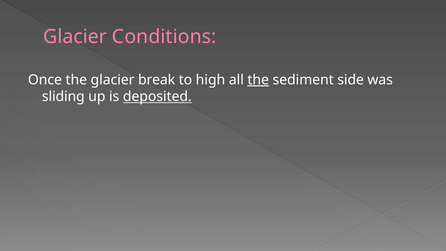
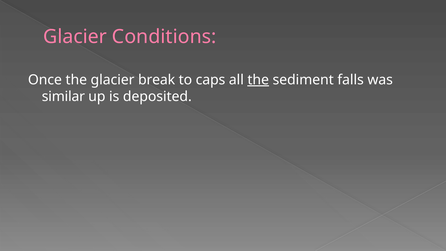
high: high -> caps
side: side -> falls
sliding: sliding -> similar
deposited underline: present -> none
